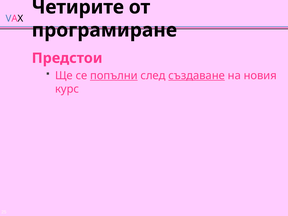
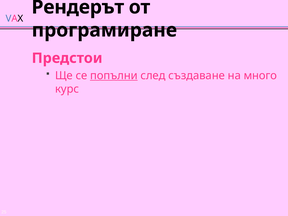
Четирите: Четирите -> Рендерът
създаване underline: present -> none
новия: новия -> много
